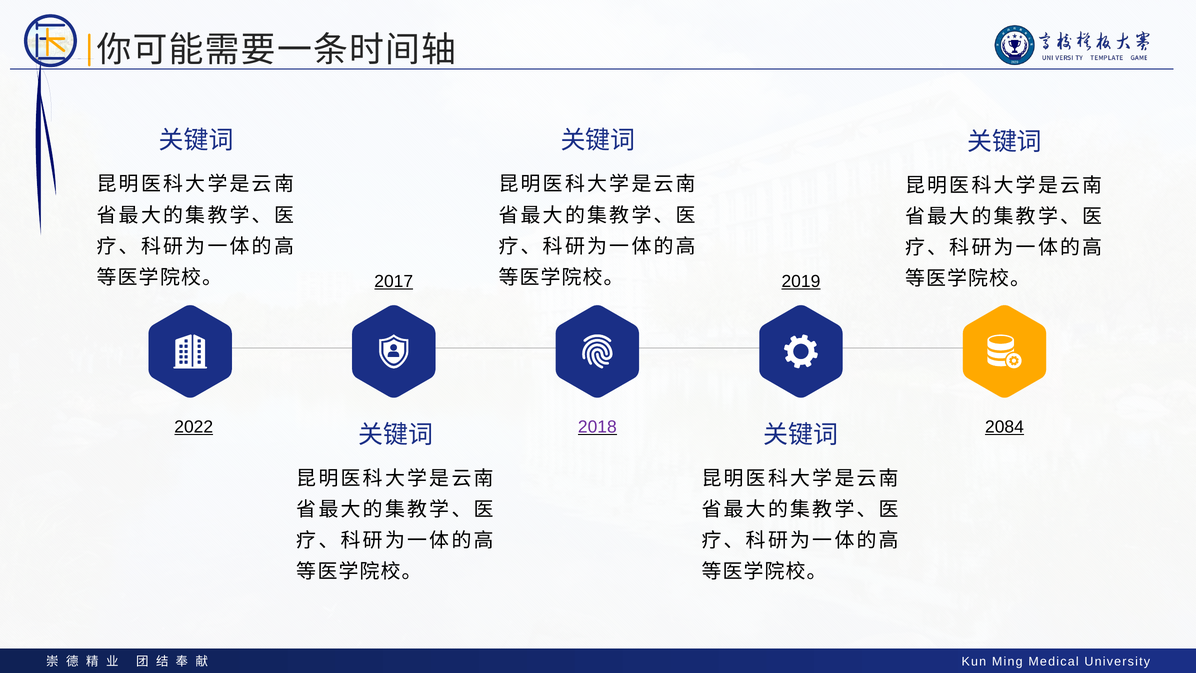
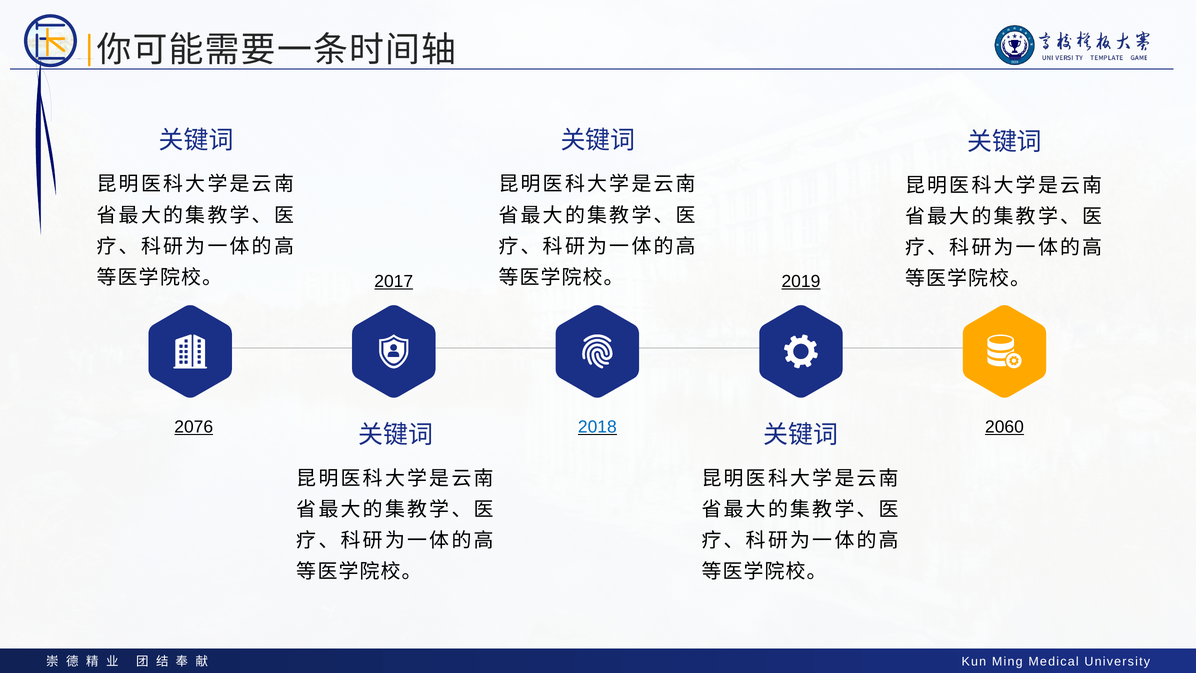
2022: 2022 -> 2076
2018 colour: purple -> blue
2084: 2084 -> 2060
